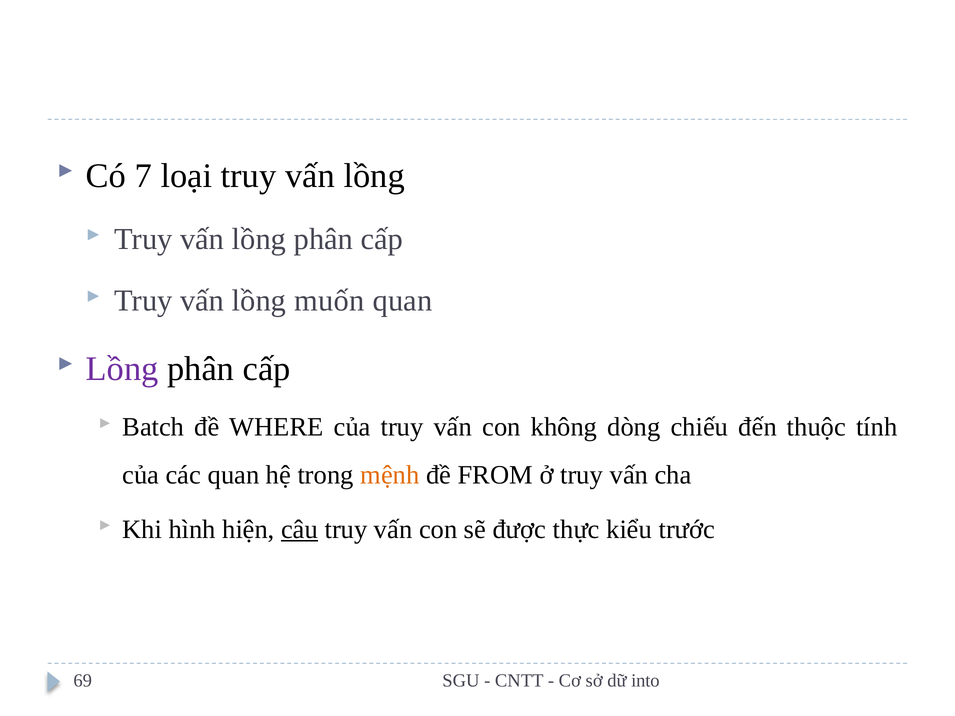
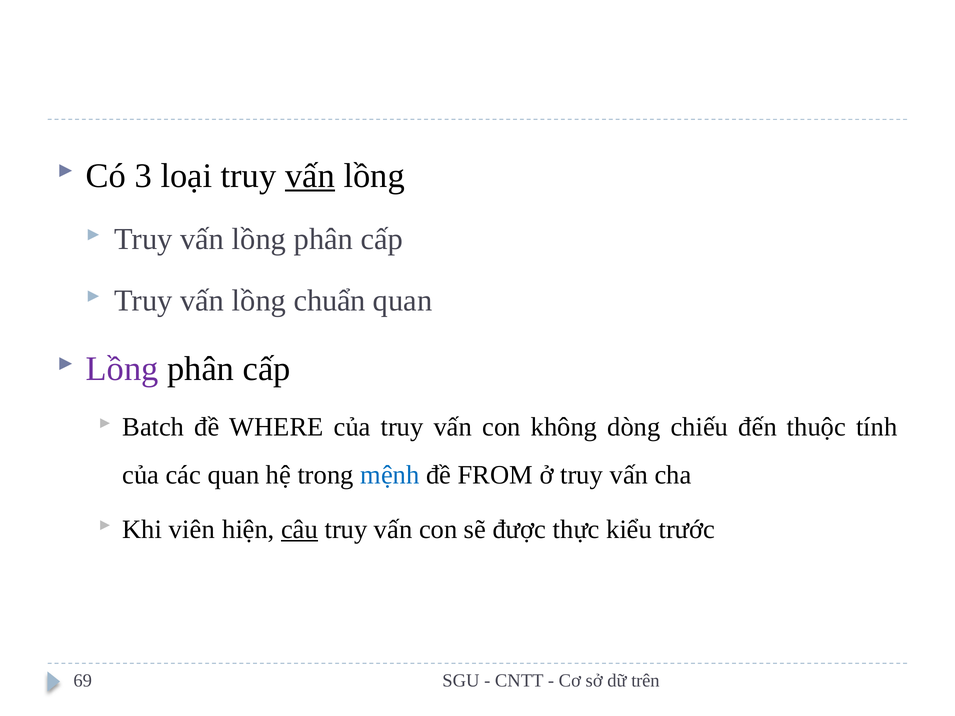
7: 7 -> 3
vấn at (310, 176) underline: none -> present
muốn: muốn -> chuẩn
mệnh colour: orange -> blue
hình: hình -> viên
into: into -> trên
